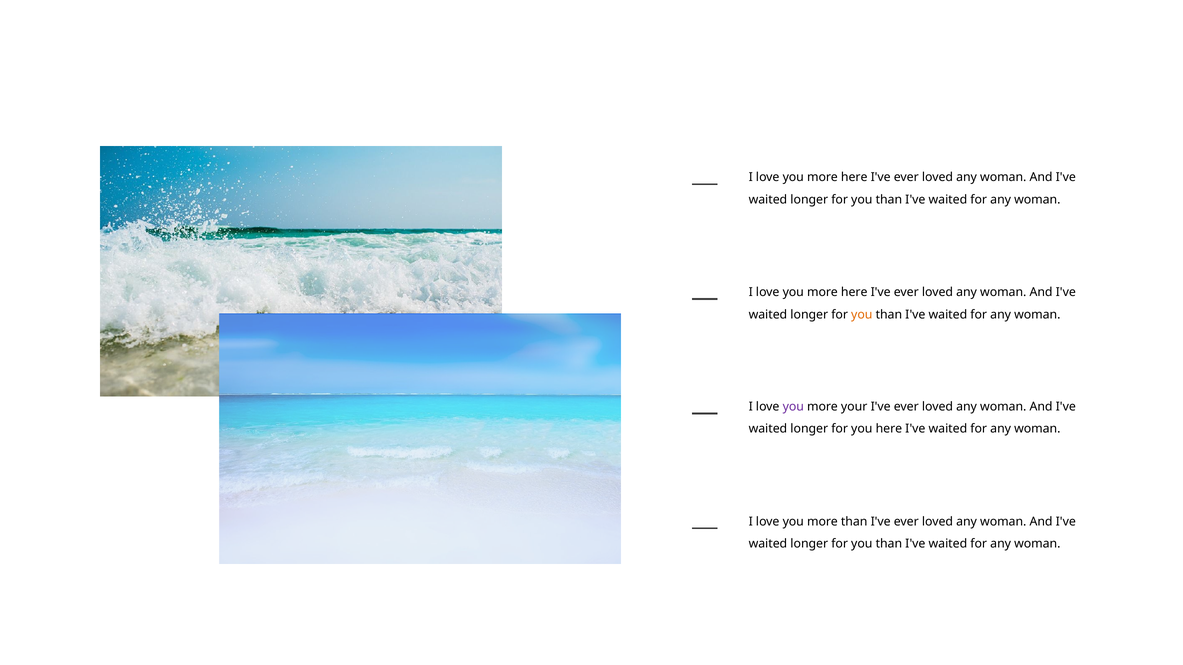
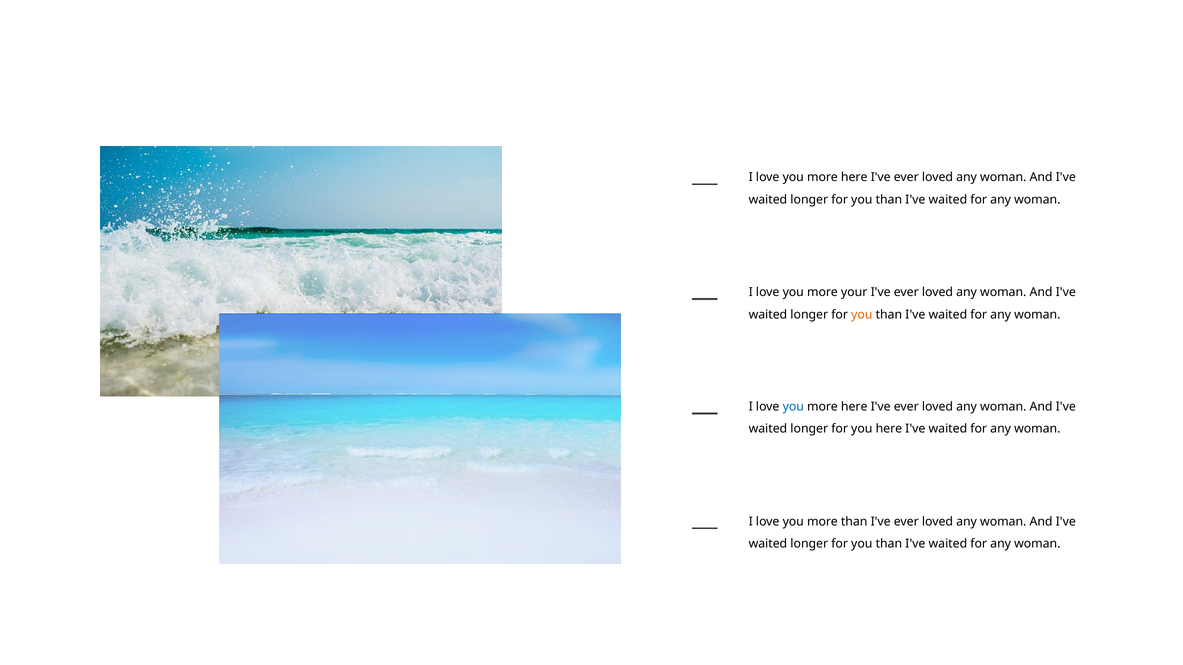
here at (854, 293): here -> your
you at (793, 407) colour: purple -> blue
your at (854, 407): your -> here
